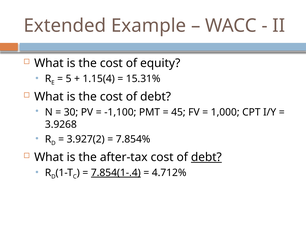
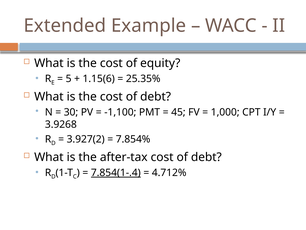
1.15(4: 1.15(4 -> 1.15(6
15.31%: 15.31% -> 25.35%
debt at (206, 157) underline: present -> none
